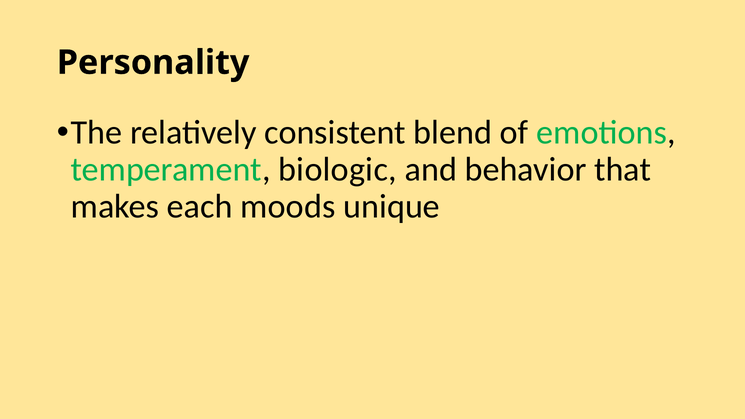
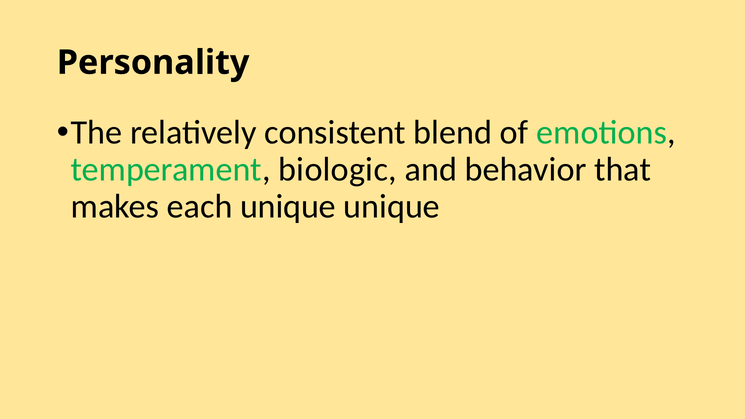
each moods: moods -> unique
